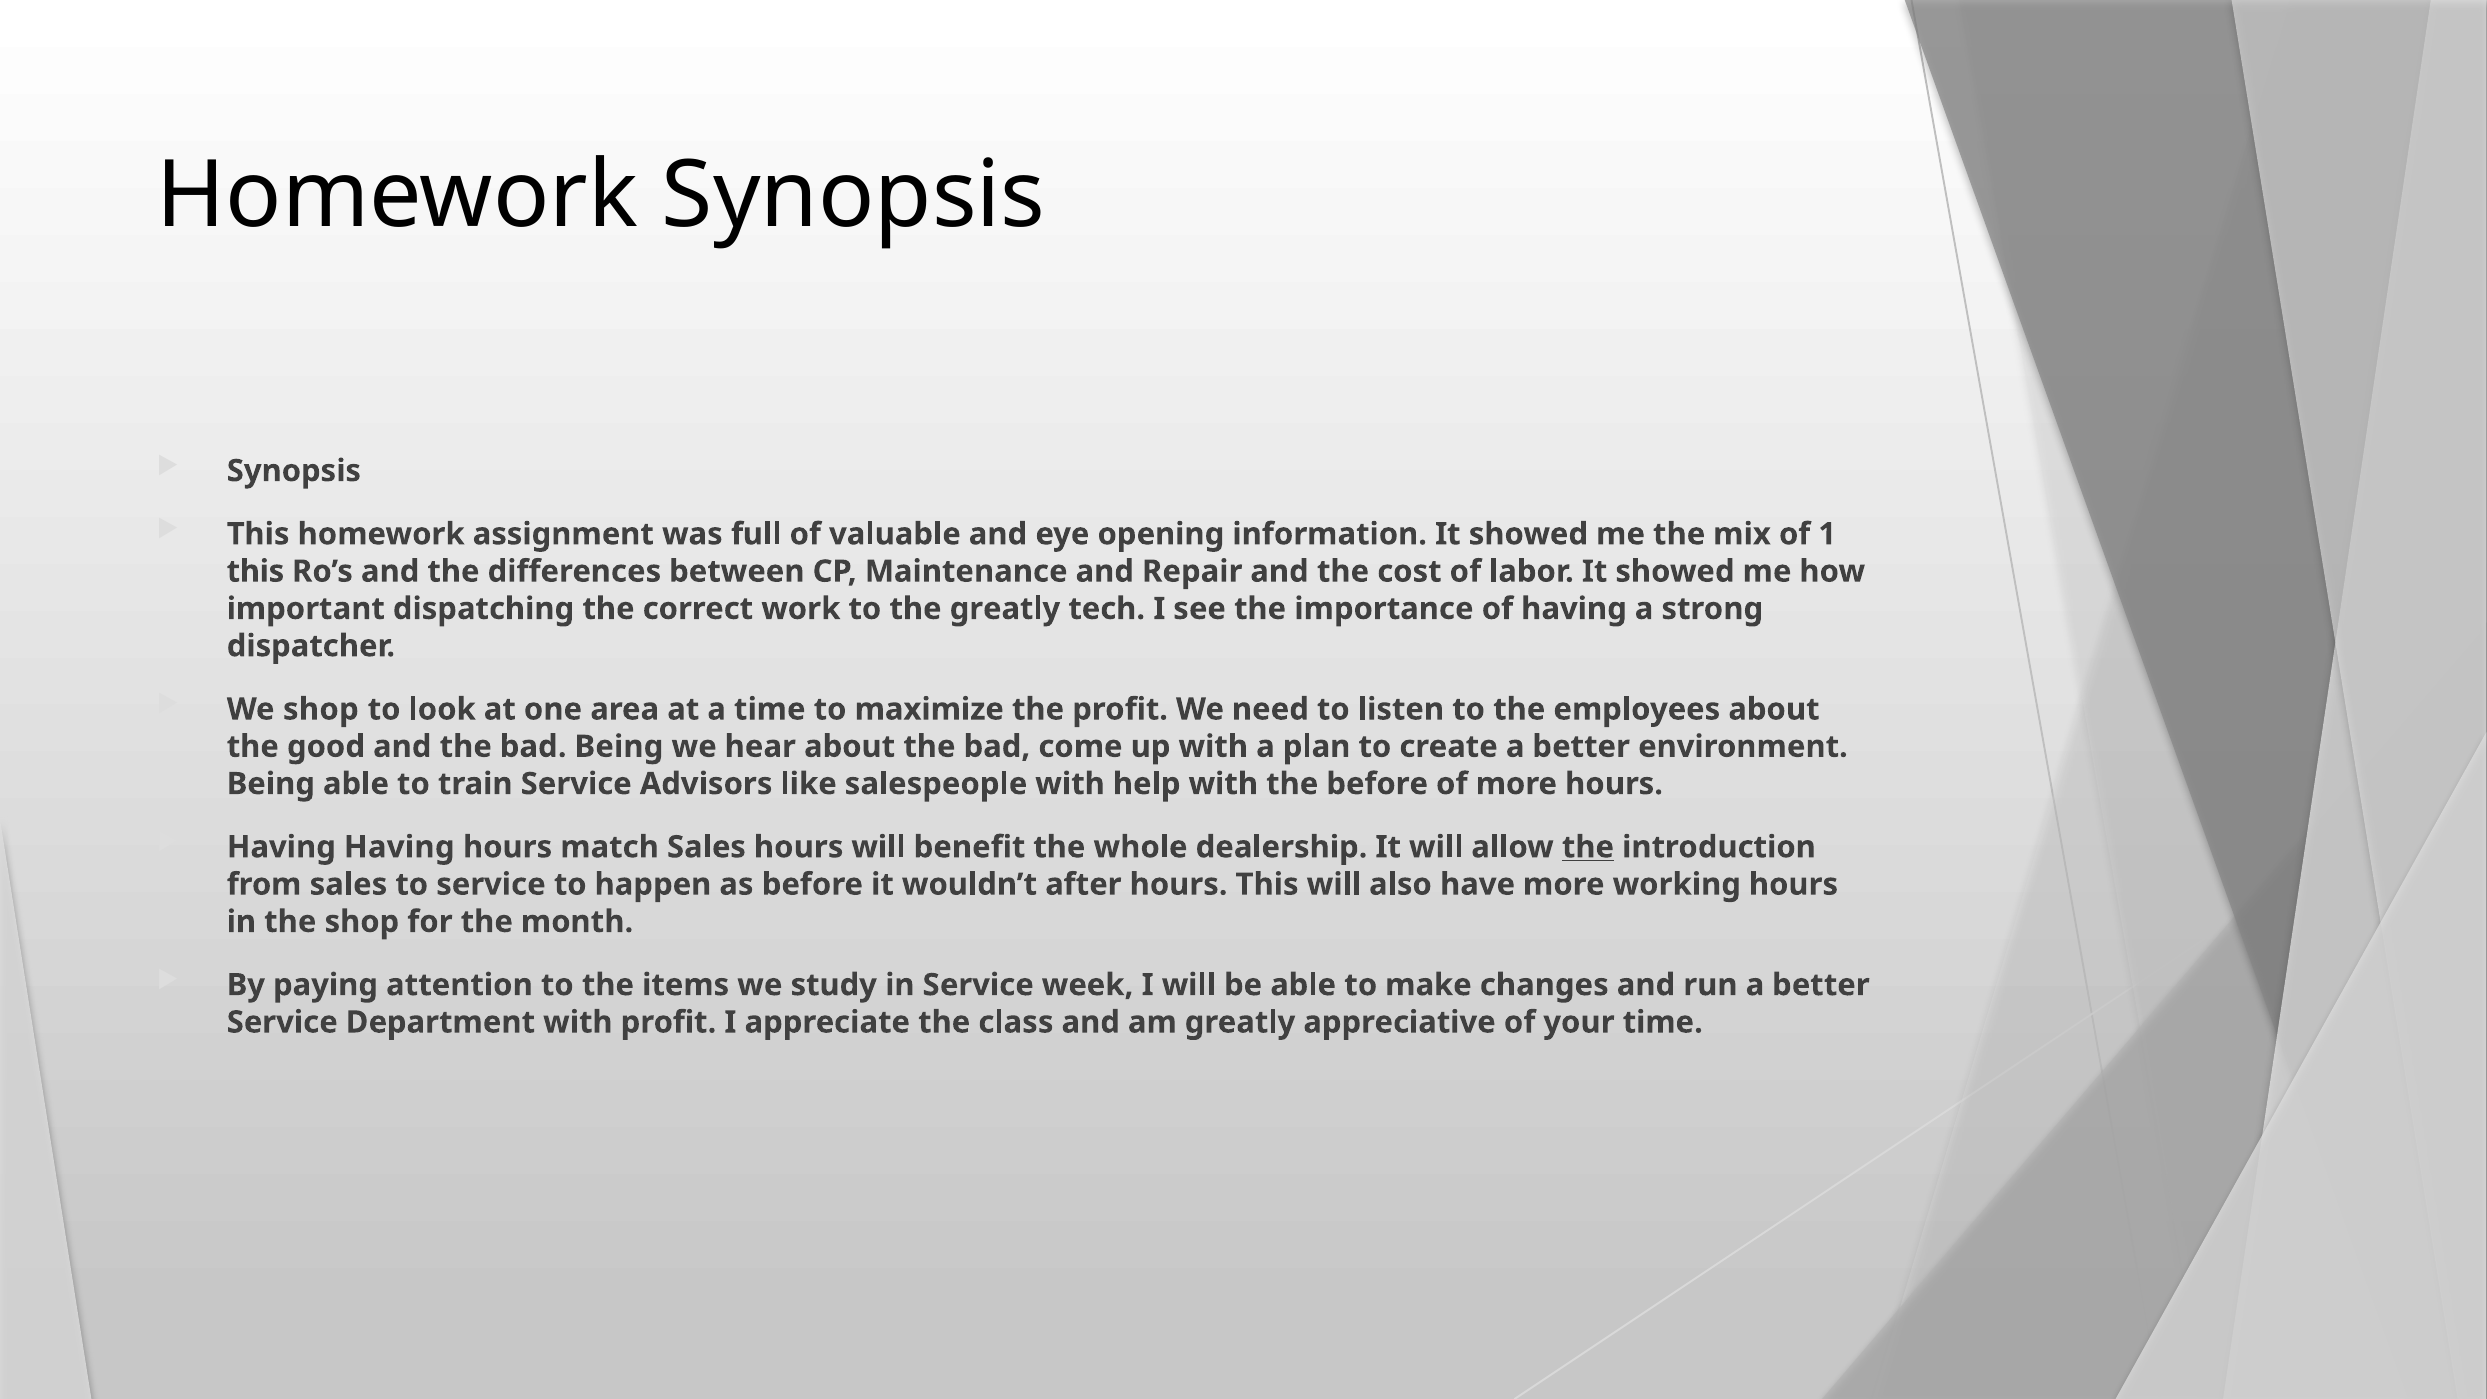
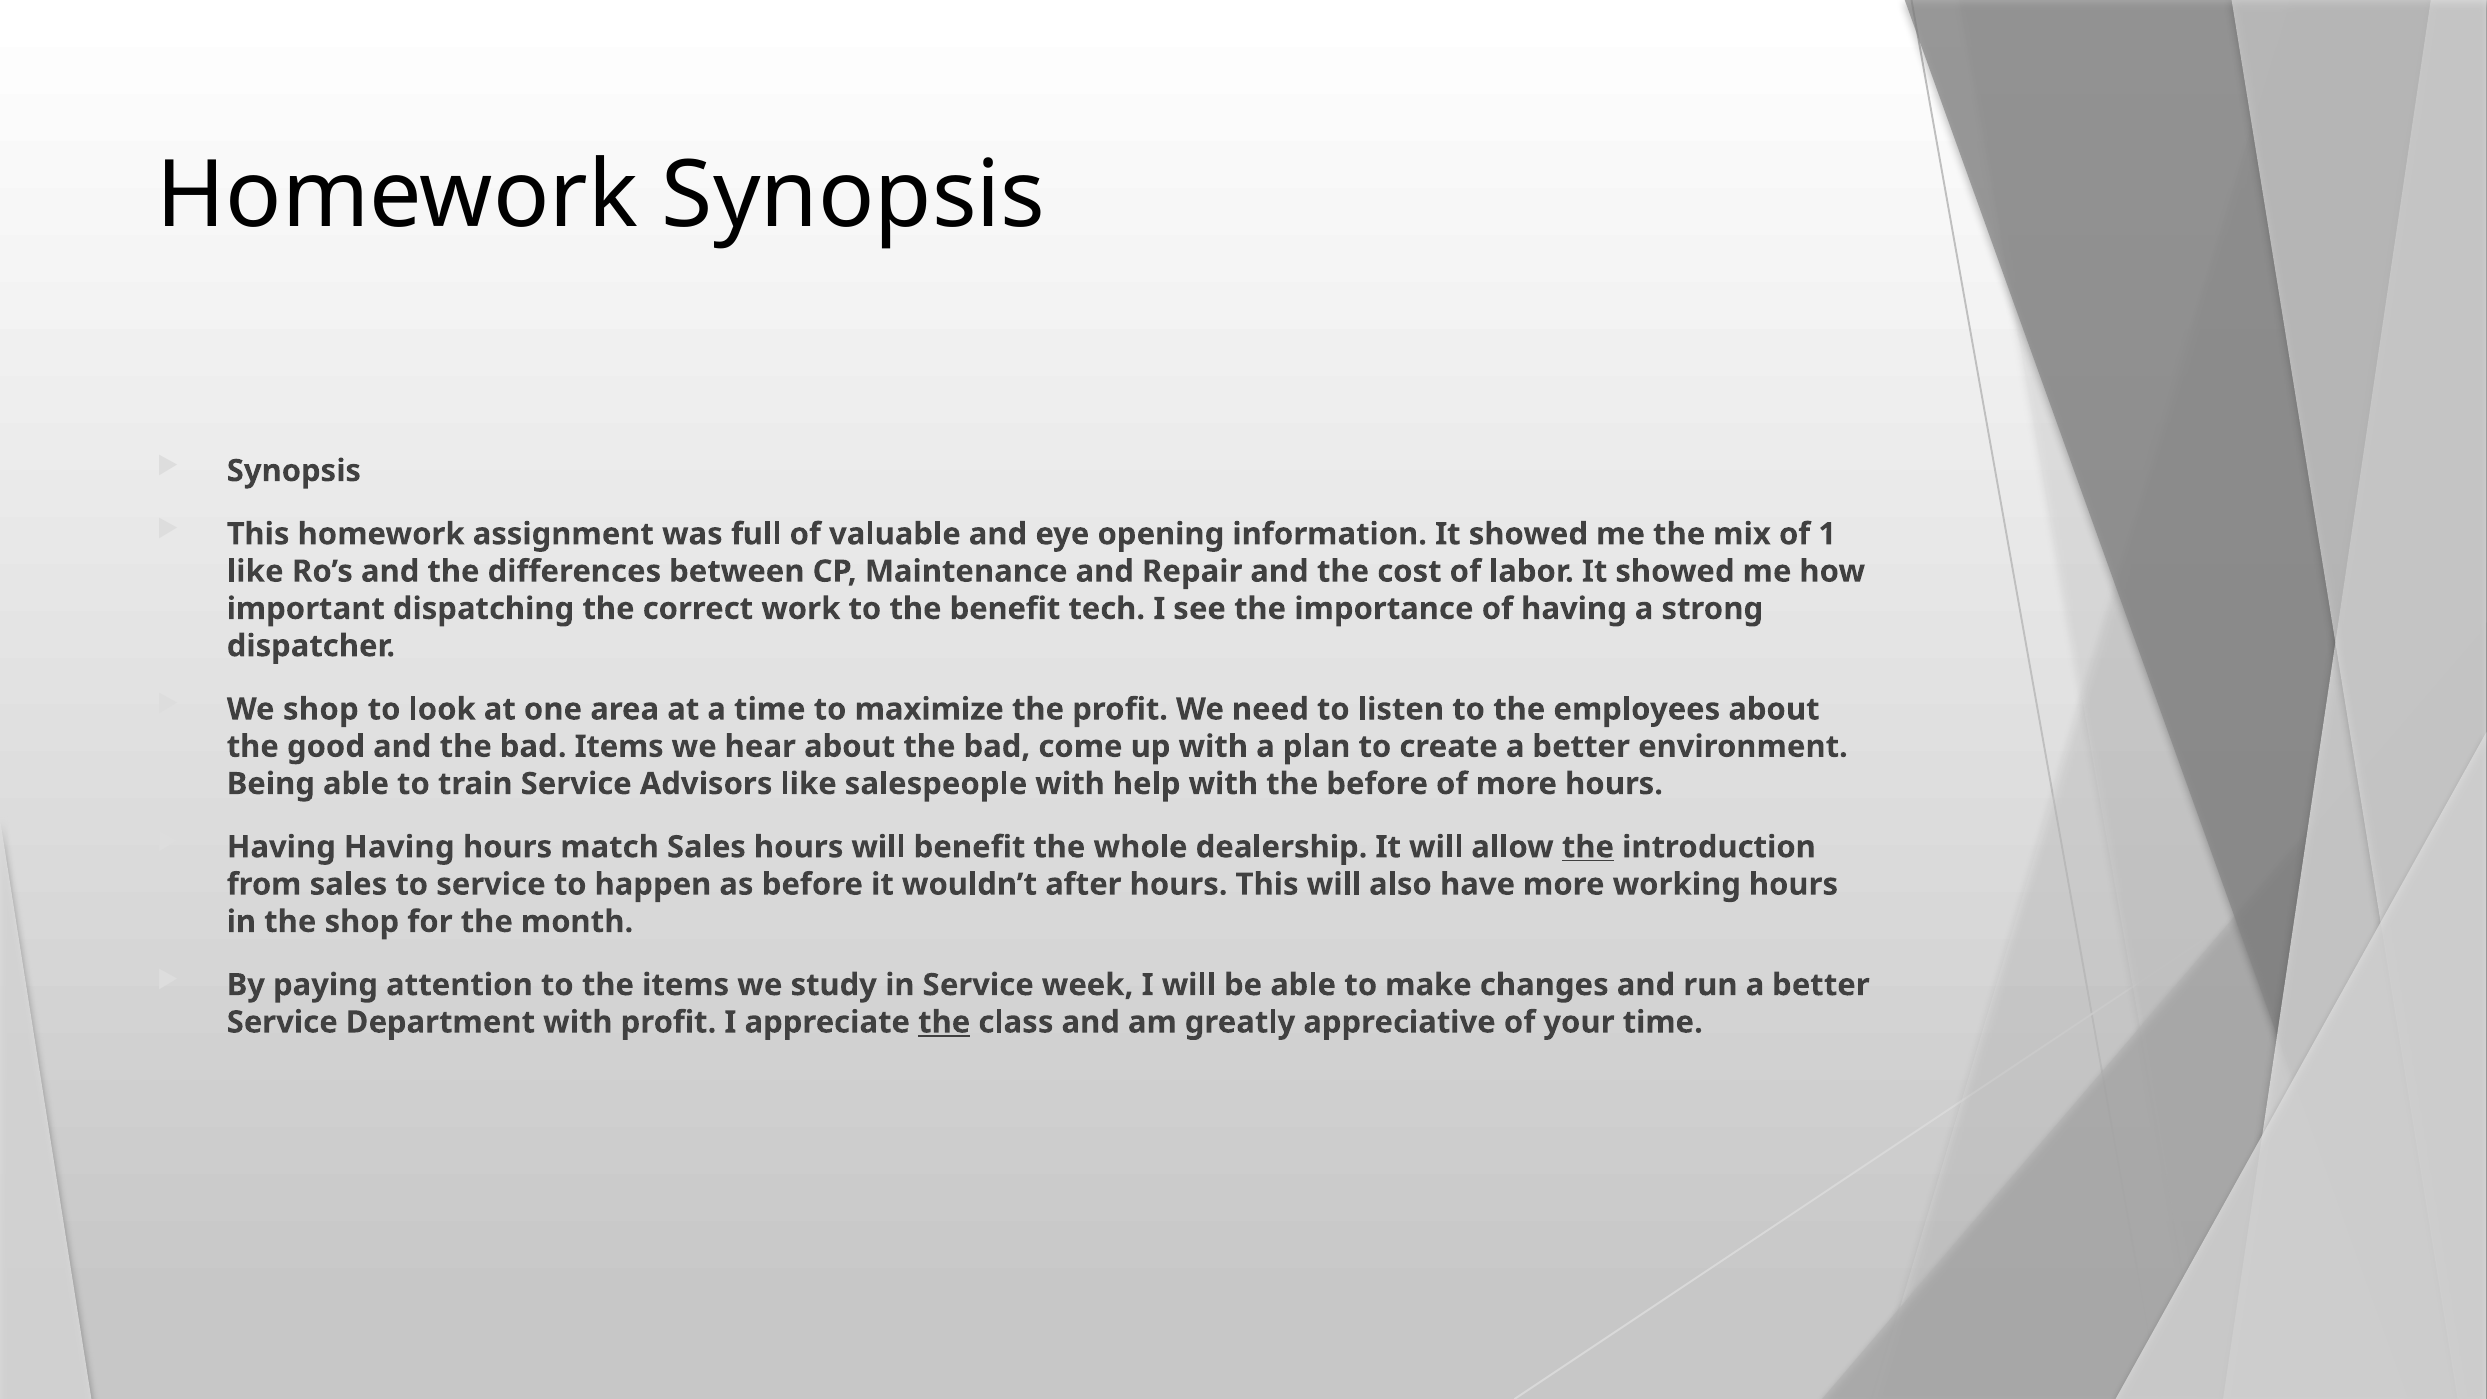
this at (255, 571): this -> like
the greatly: greatly -> benefit
bad Being: Being -> Items
the at (944, 1022) underline: none -> present
